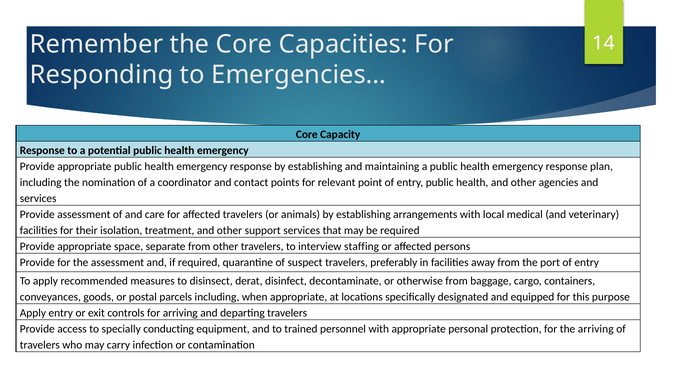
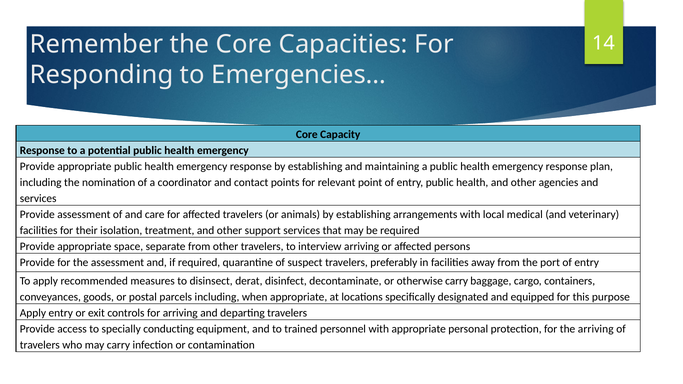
interview staffing: staffing -> arriving
otherwise from: from -> carry
